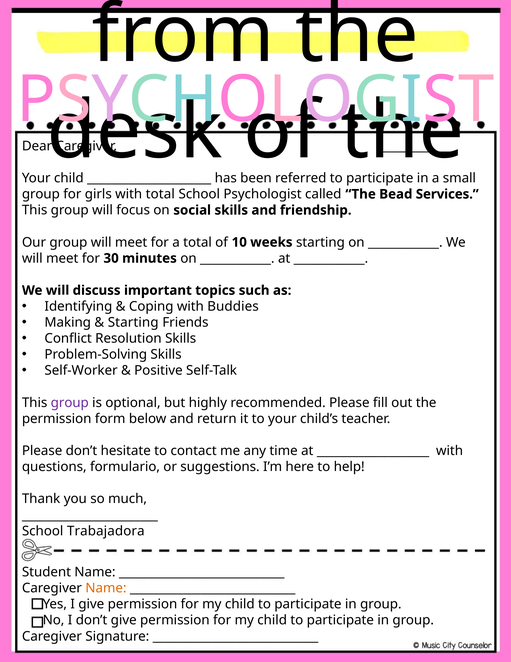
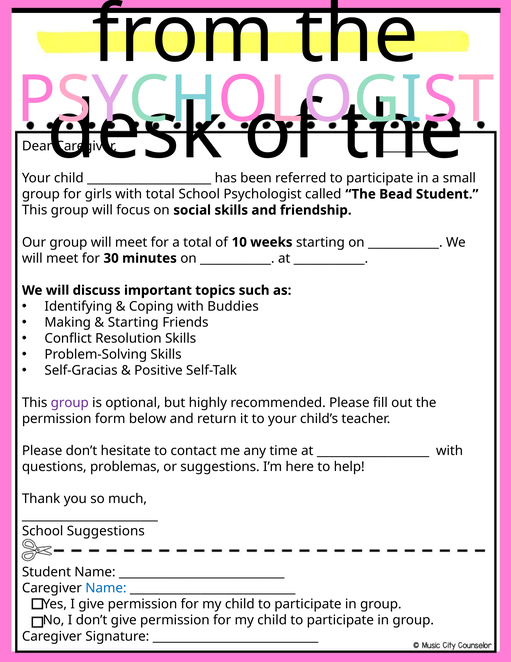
Bead Services: Services -> Student
Self-Worker: Self-Worker -> Self-Gracias
formulario: formulario -> problemas
School Trabajadora: Trabajadora -> Suggestions
Name at (106, 588) colour: orange -> blue
